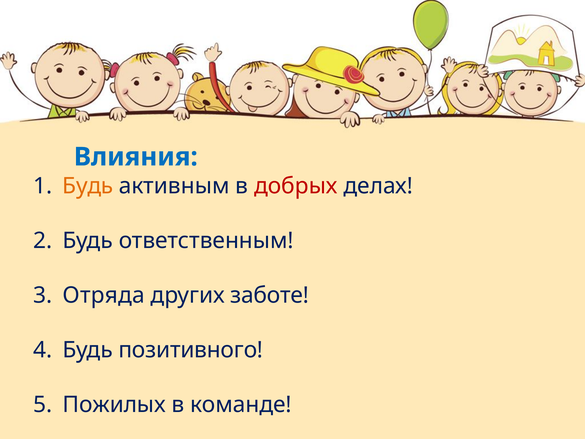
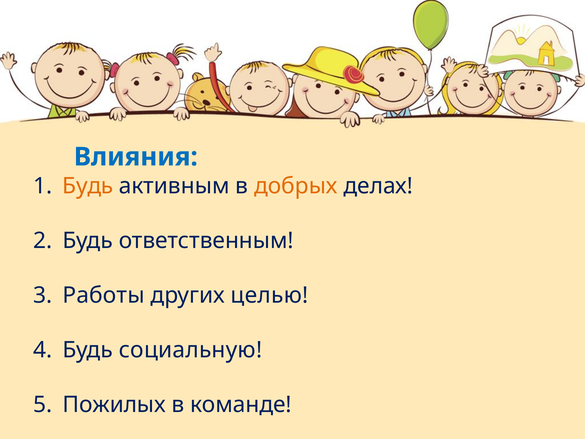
добрых colour: red -> orange
Отряда: Отряда -> Работы
заботе: заботе -> целью
позитивного: позитивного -> социальную
